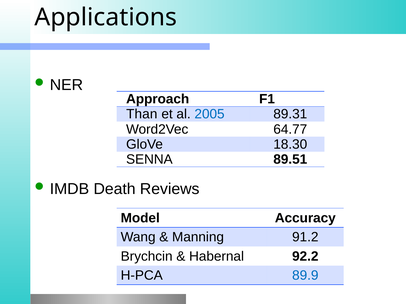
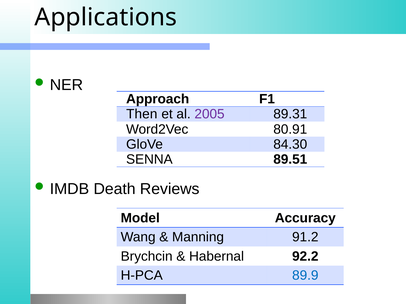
Than: Than -> Then
2005 colour: blue -> purple
64.77: 64.77 -> 80.91
18.30: 18.30 -> 84.30
